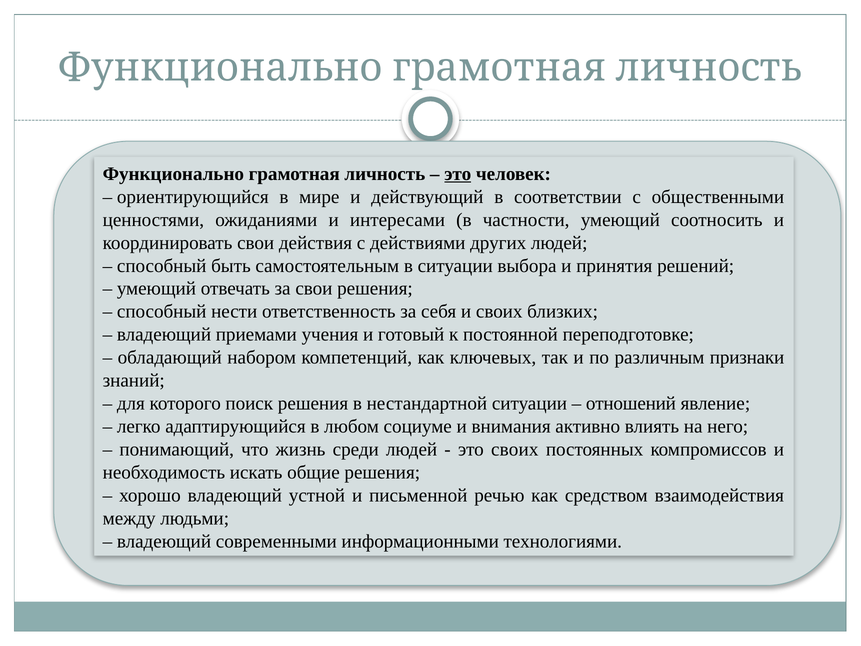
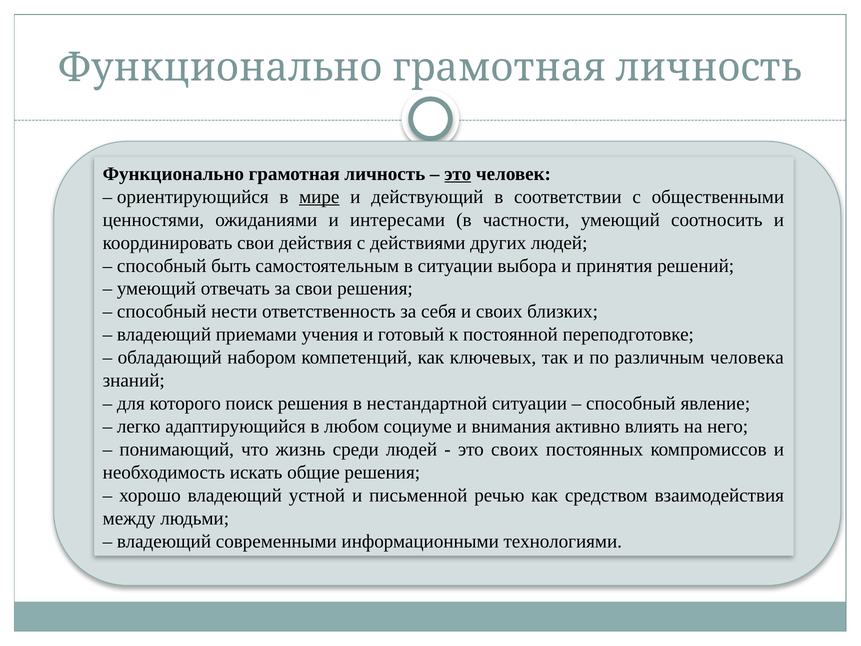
мире underline: none -> present
признаки: признаки -> человека
отношений at (631, 403): отношений -> способный
